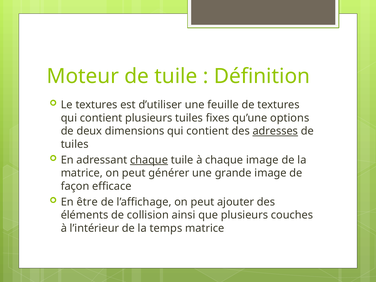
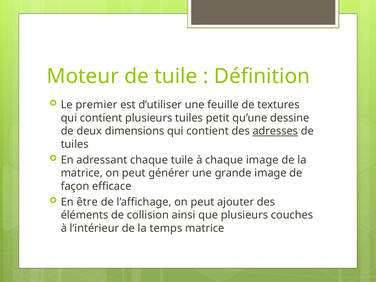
Le textures: textures -> premier
fixes: fixes -> petit
options: options -> dessine
chaque at (149, 160) underline: present -> none
